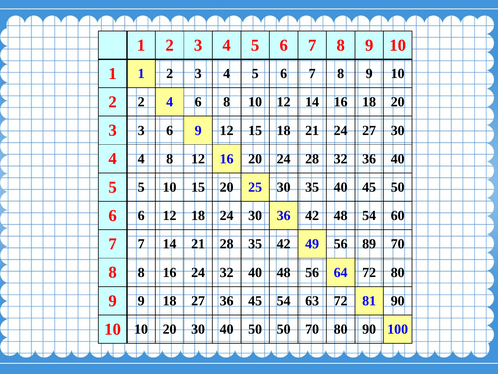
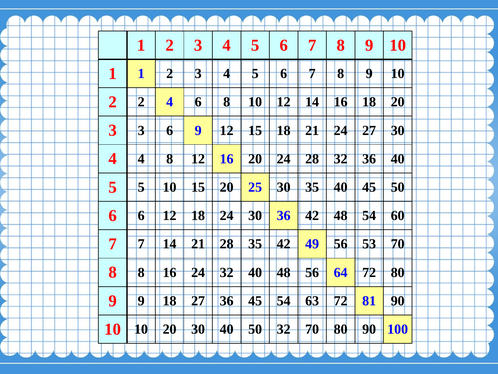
89: 89 -> 53
50 50: 50 -> 32
